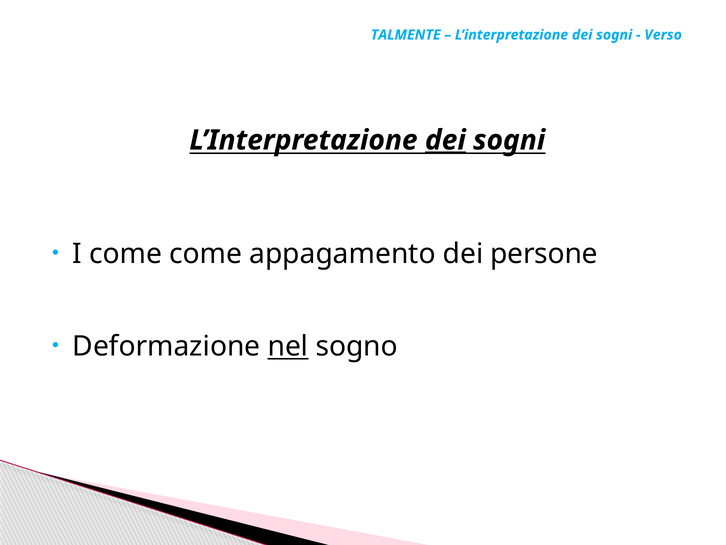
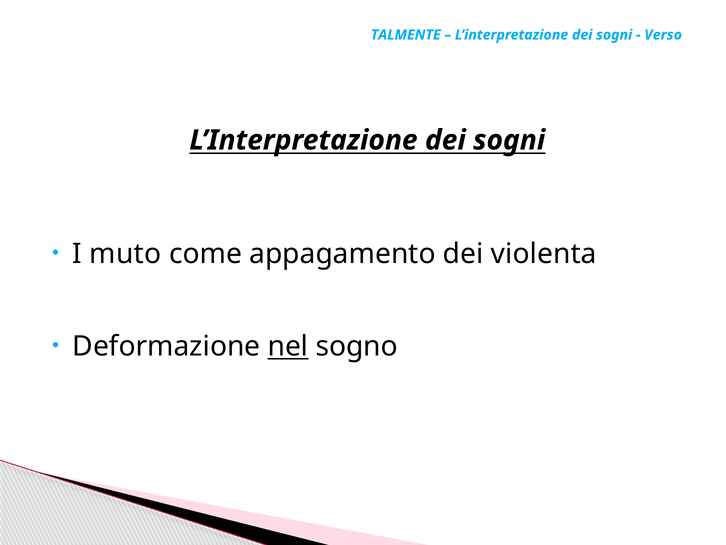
dei at (445, 140) underline: present -> none
I come: come -> muto
persone: persone -> violenta
